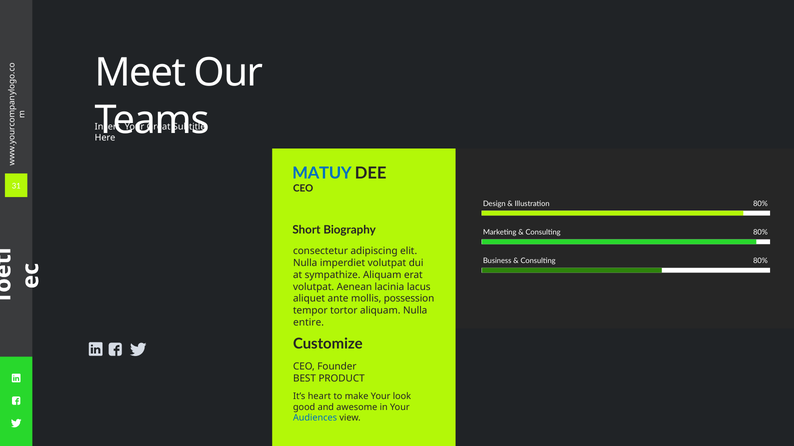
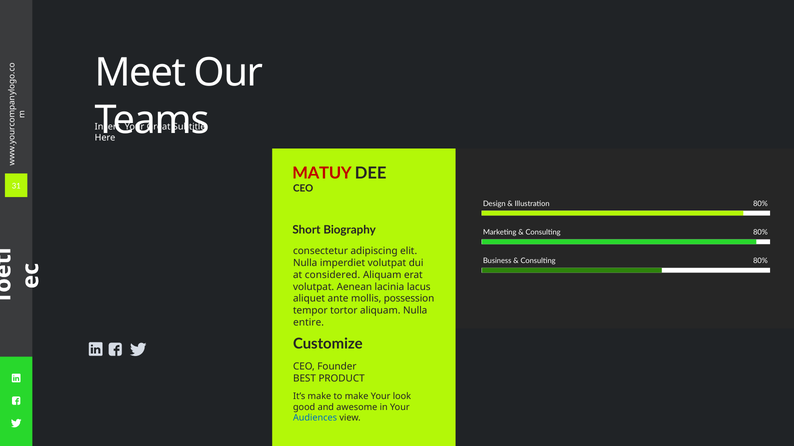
MATUY colour: blue -> red
sympathize: sympathize -> considered
It’s heart: heart -> make
